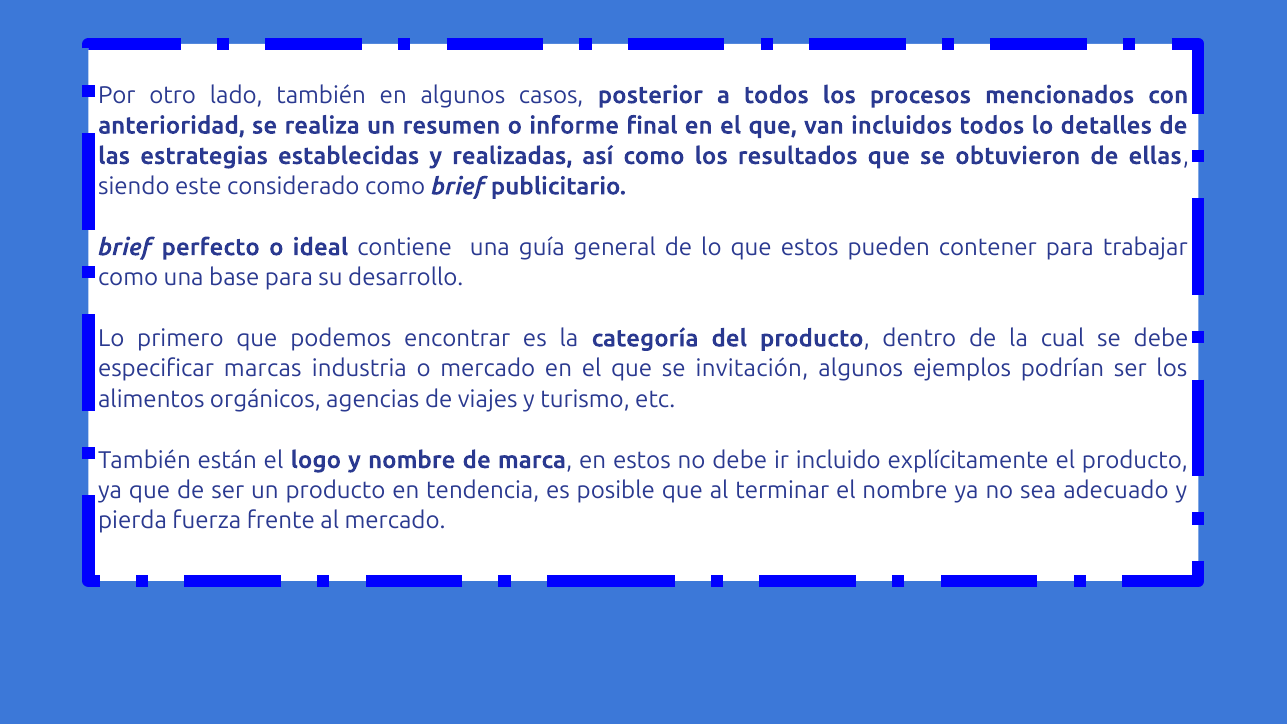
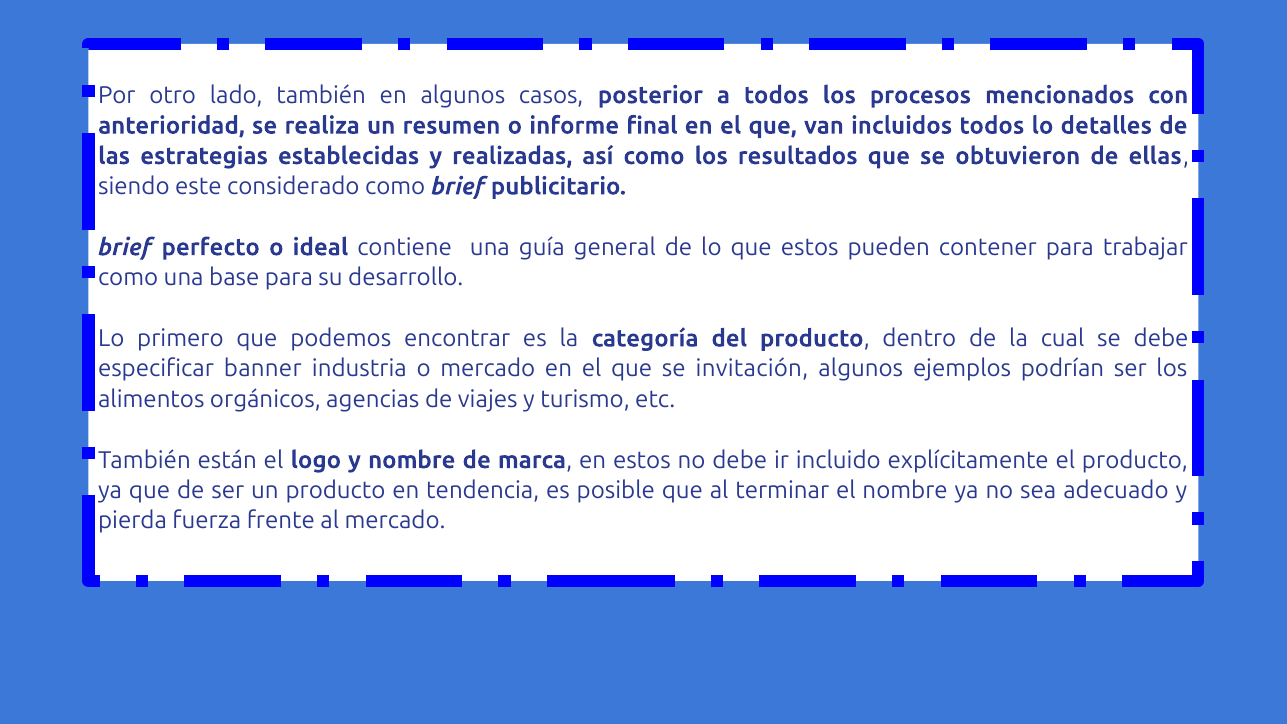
marcas: marcas -> banner
